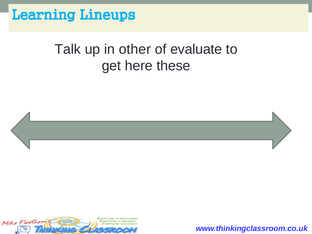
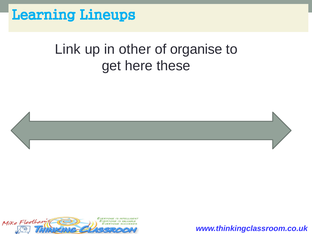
Talk: Talk -> Link
evaluate: evaluate -> organise
